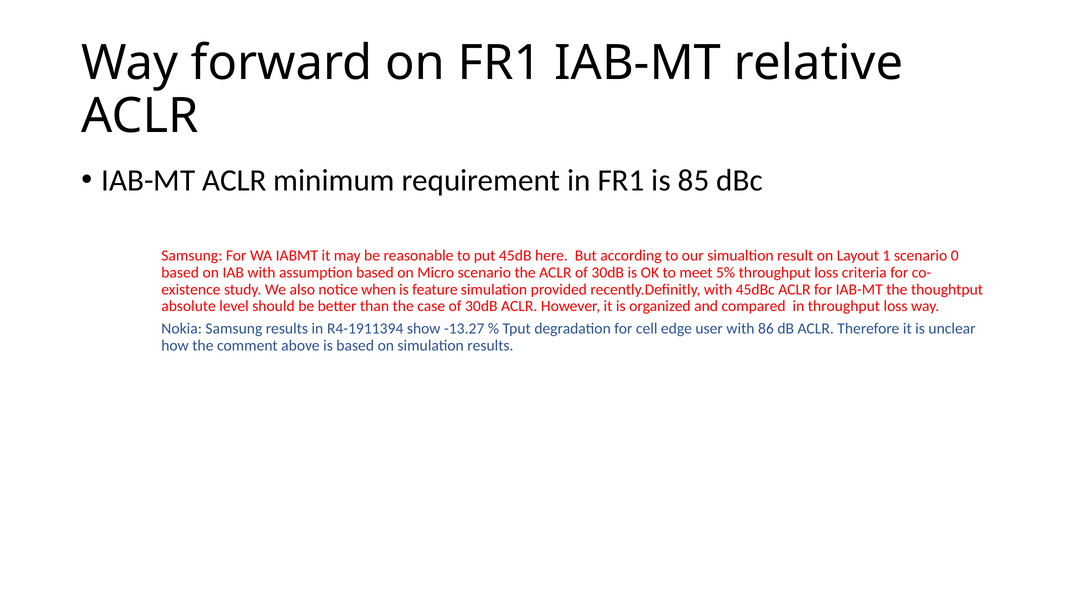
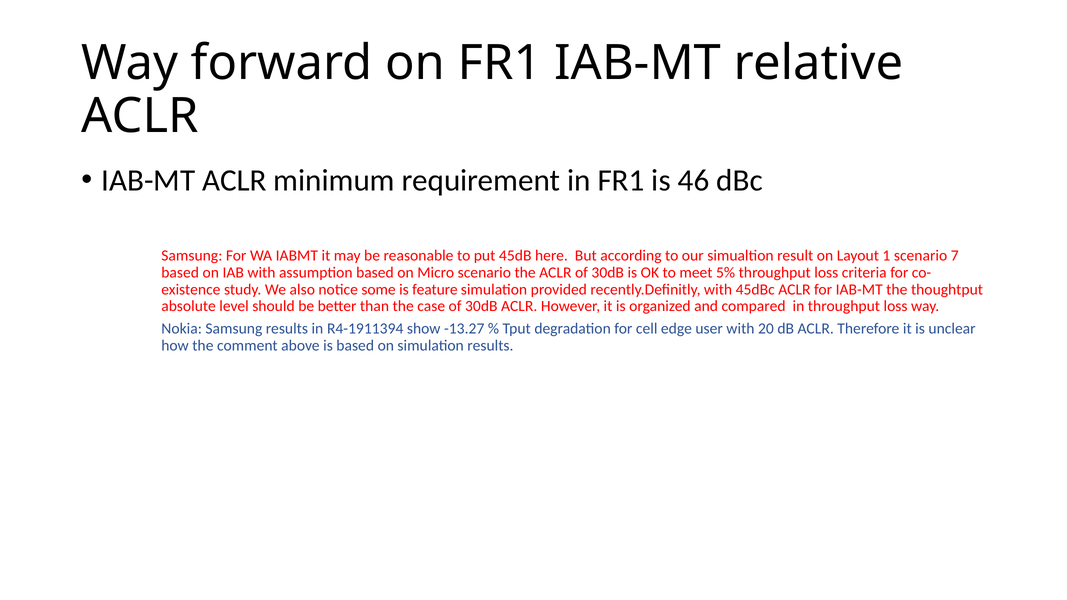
85: 85 -> 46
0: 0 -> 7
when: when -> some
86: 86 -> 20
